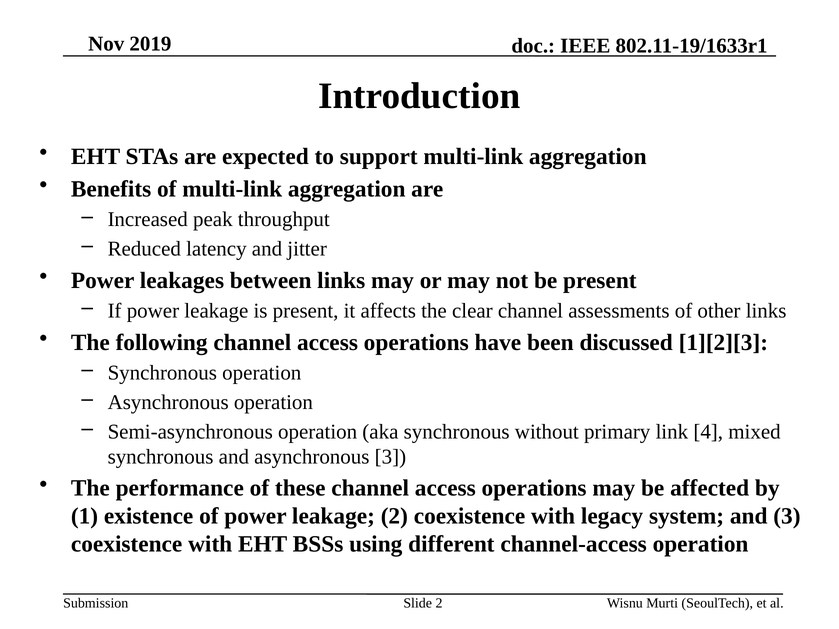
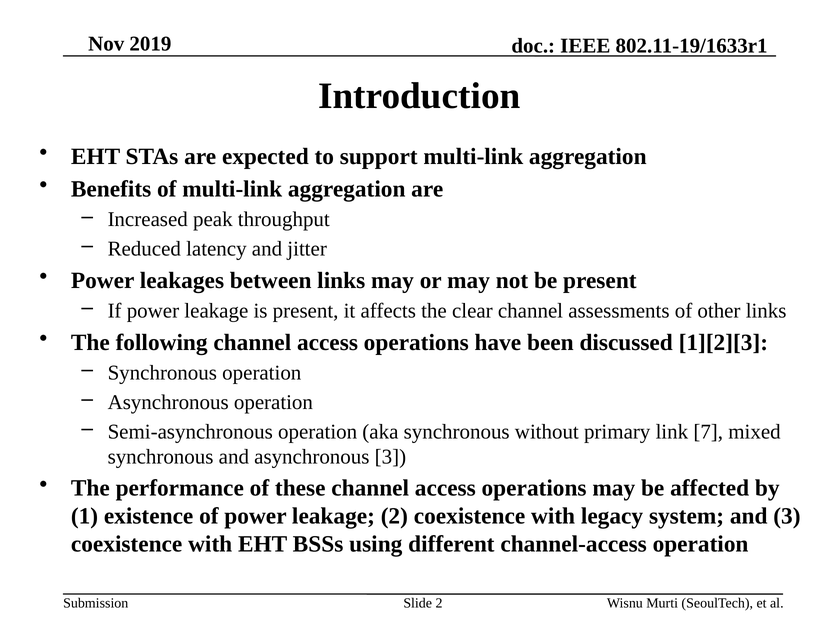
4: 4 -> 7
